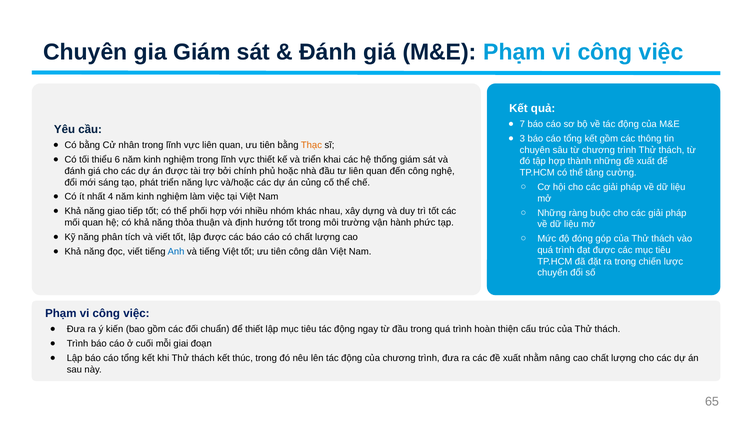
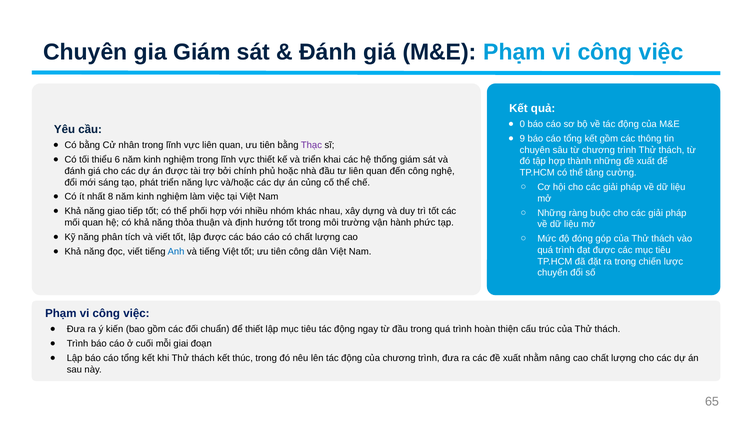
7: 7 -> 0
3: 3 -> 9
Thạc colour: orange -> purple
4: 4 -> 8
